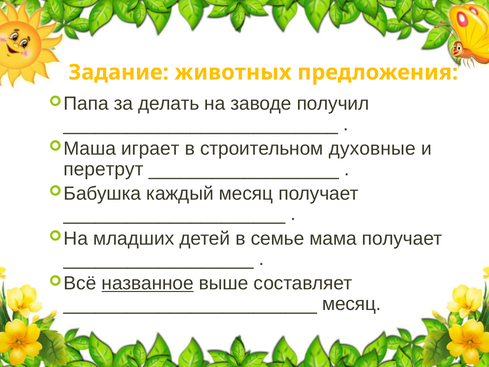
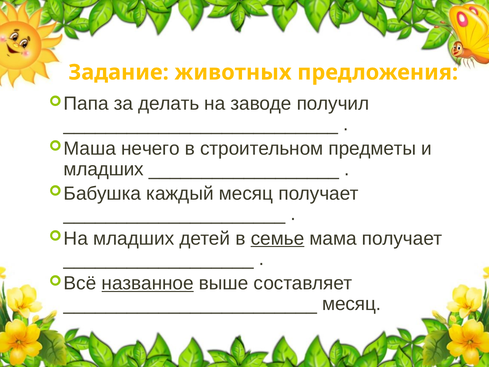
играет: играет -> нечего
духовные: духовные -> предметы
перетрут at (104, 169): перетрут -> младших
семье underline: none -> present
